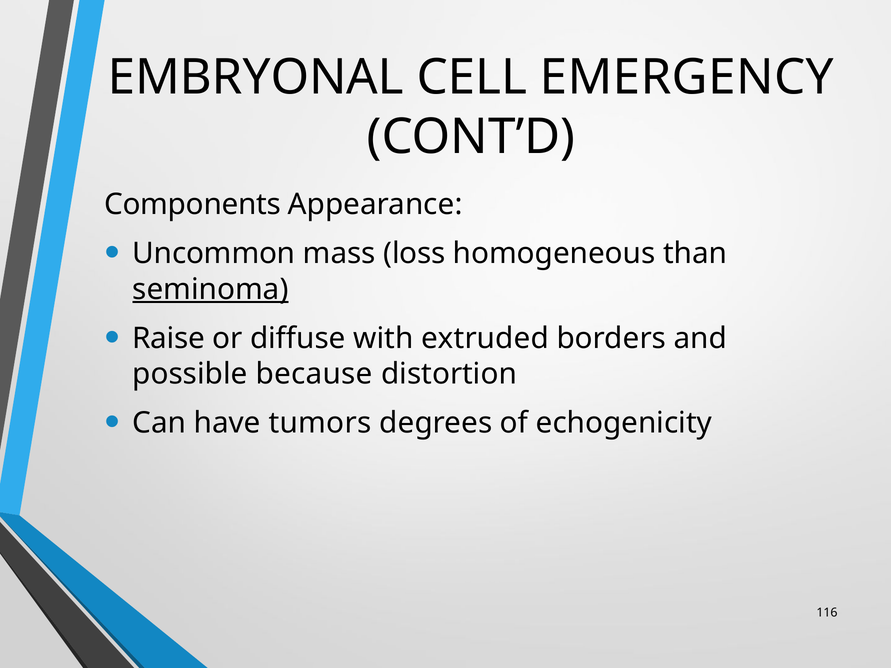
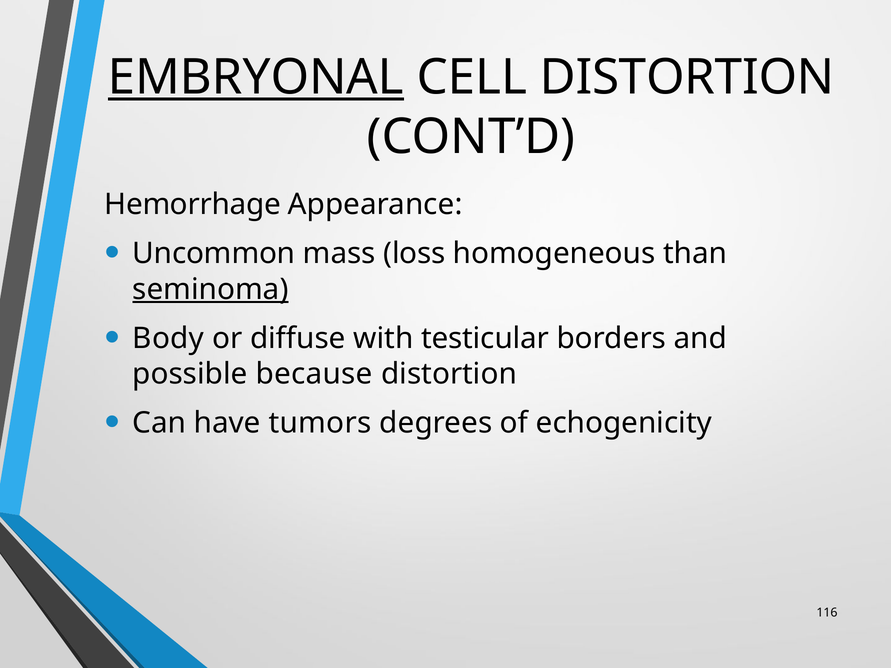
EMBRYONAL underline: none -> present
CELL EMERGENCY: EMERGENCY -> DISTORTION
Components: Components -> Hemorrhage
Raise: Raise -> Body
extruded: extruded -> testicular
